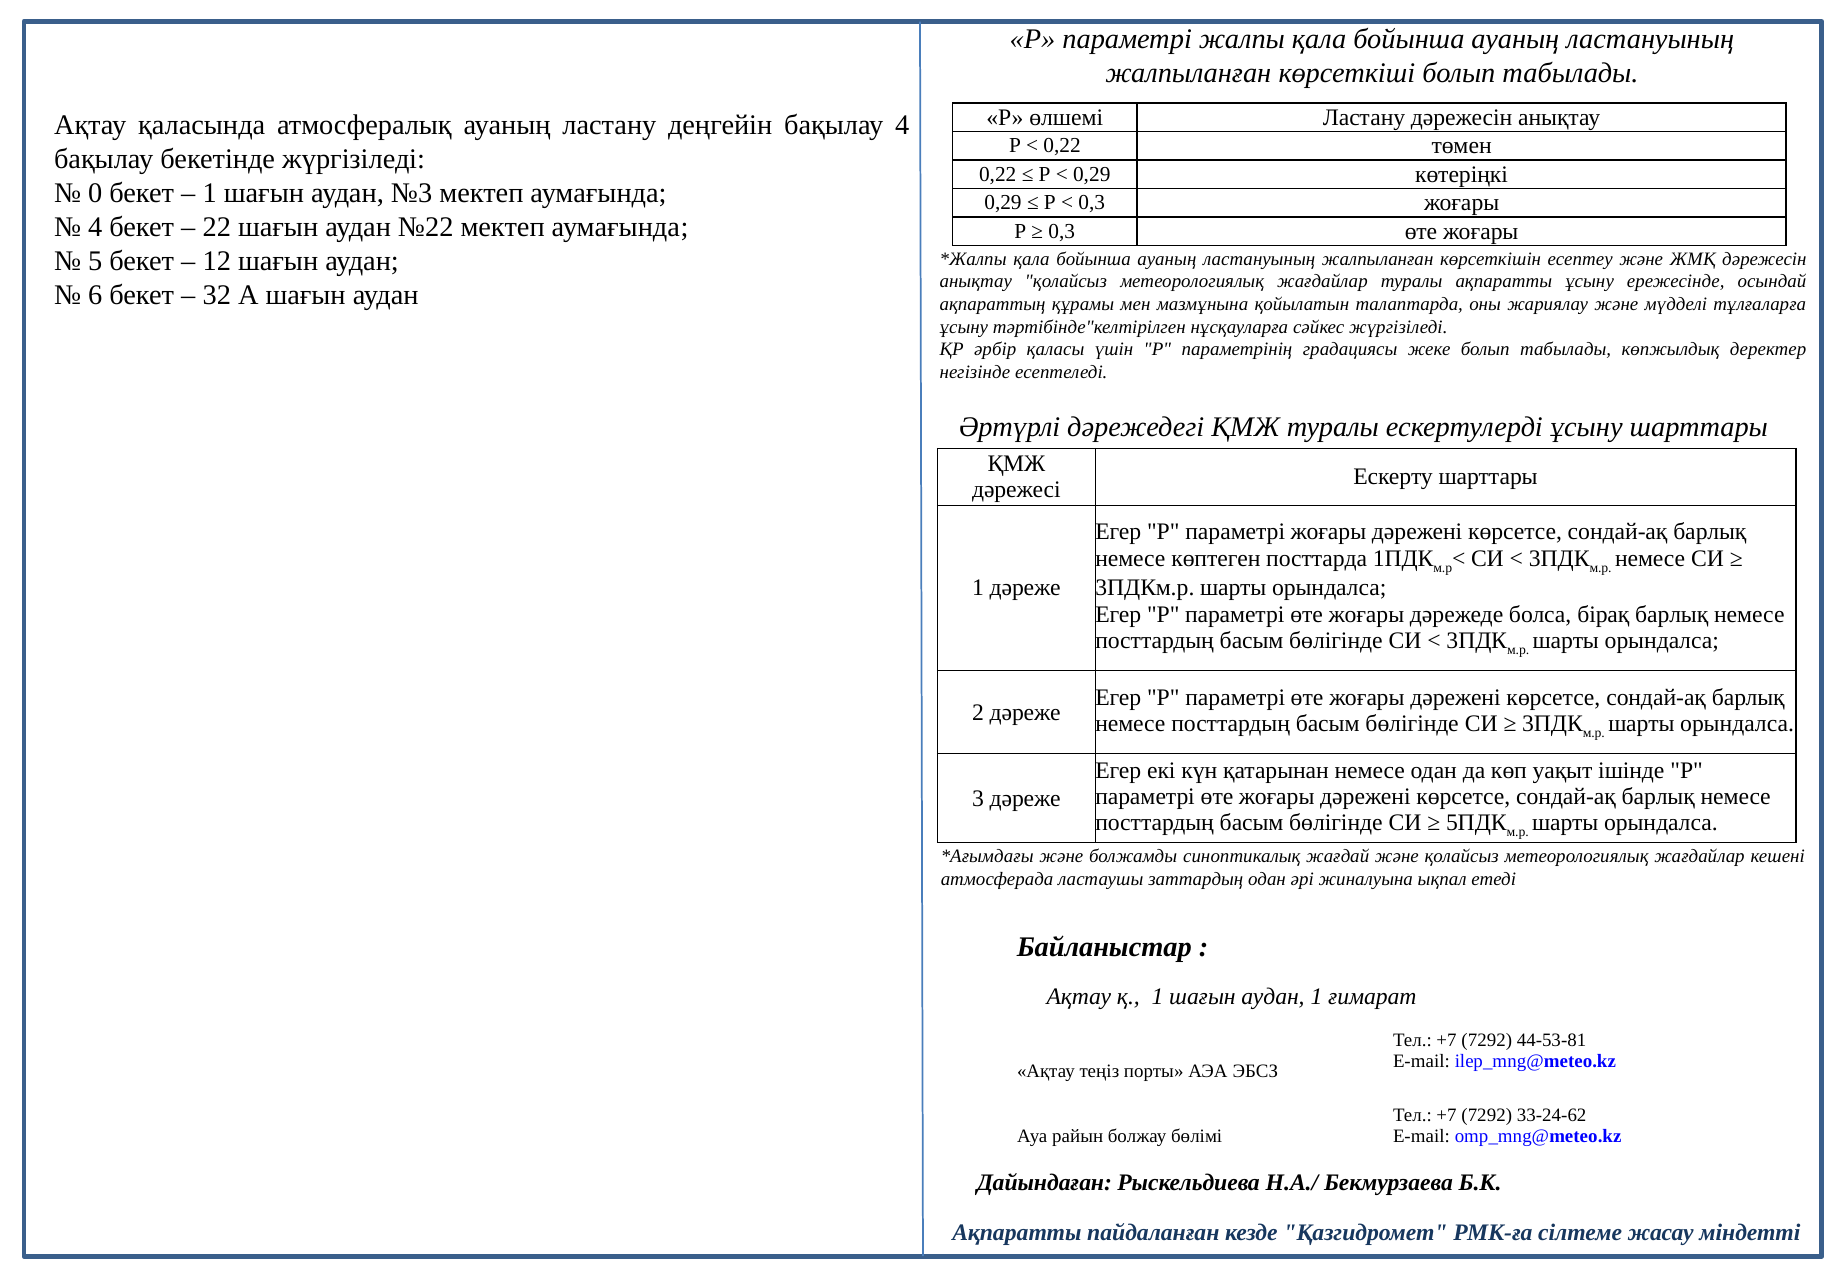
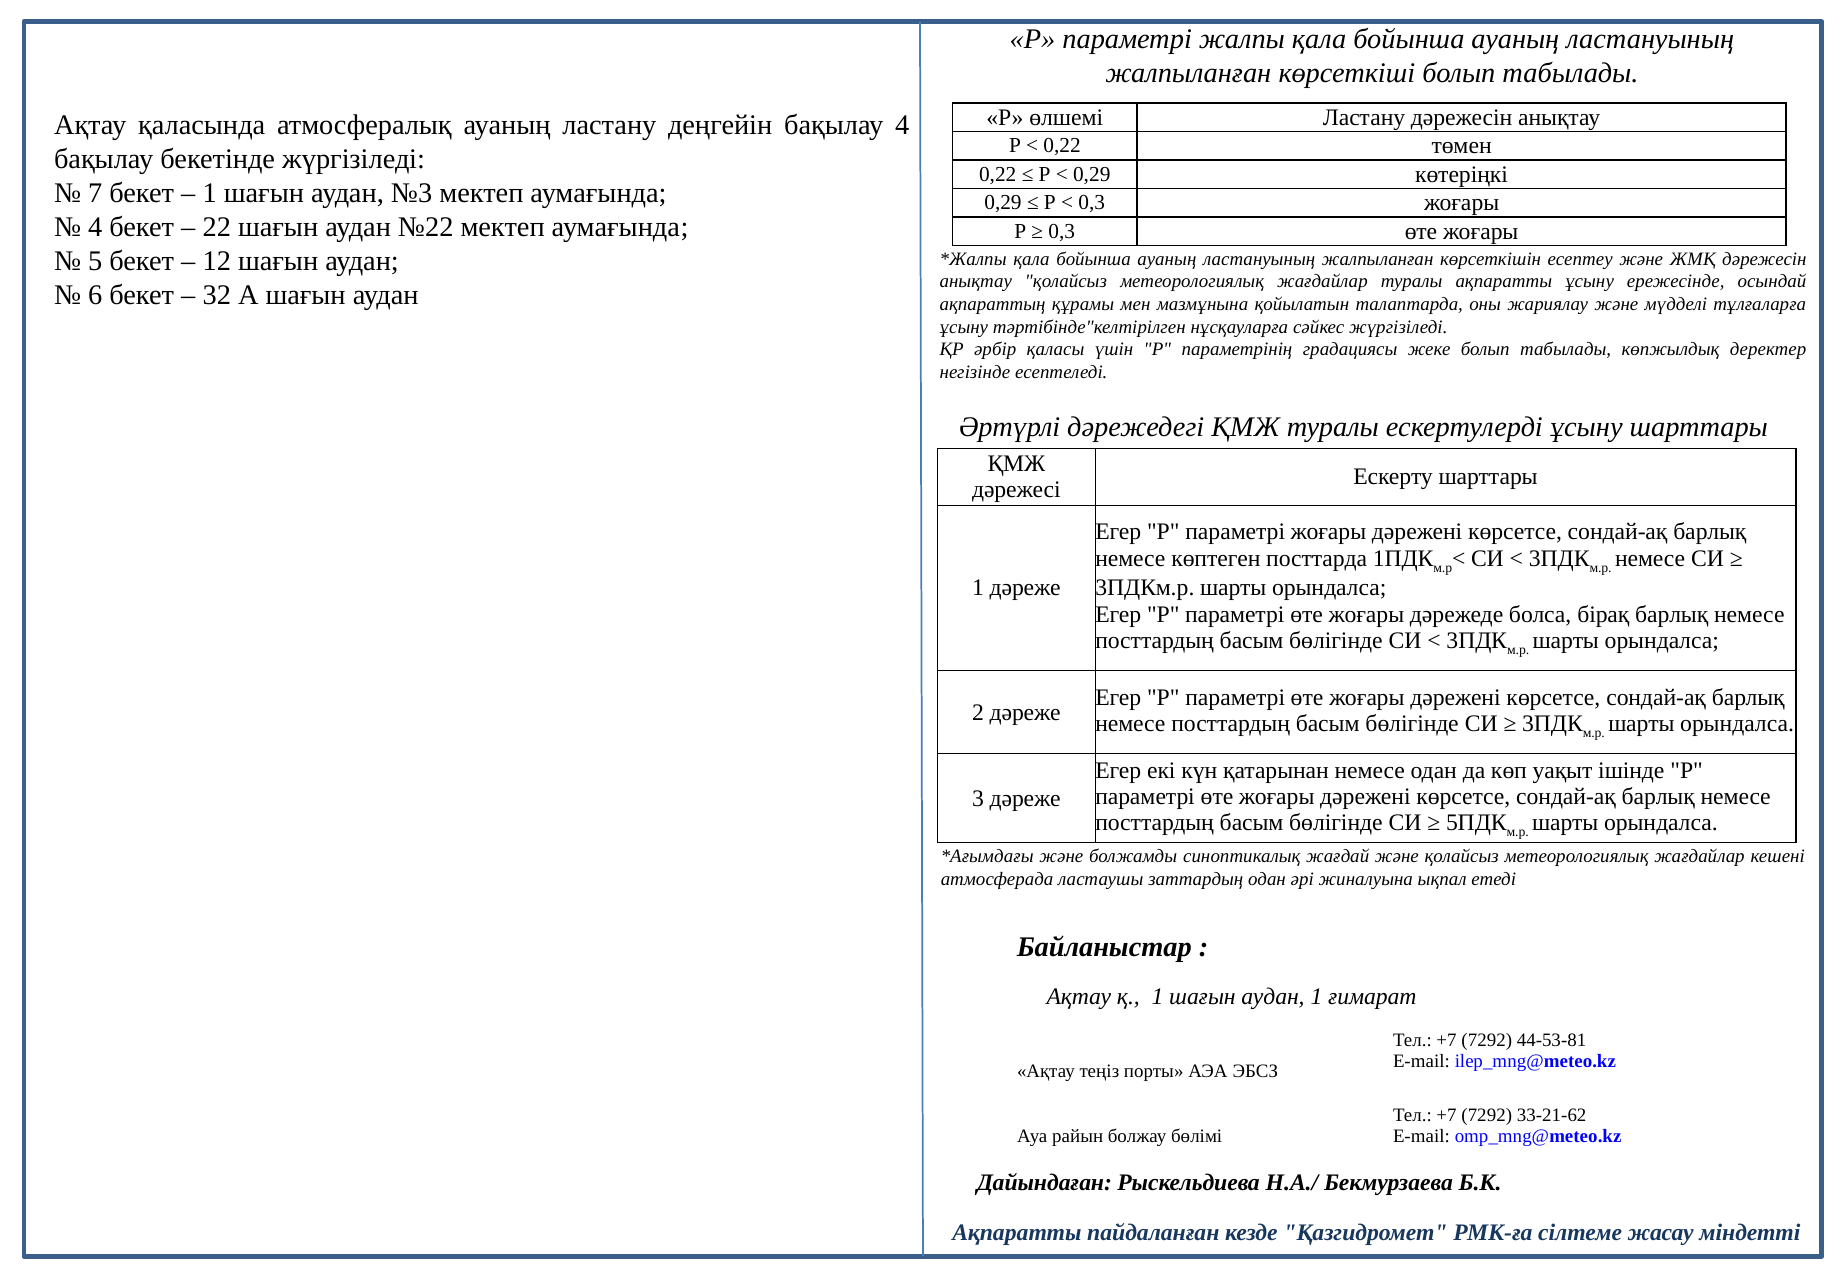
0: 0 -> 7
33-24-62: 33-24-62 -> 33-21-62
